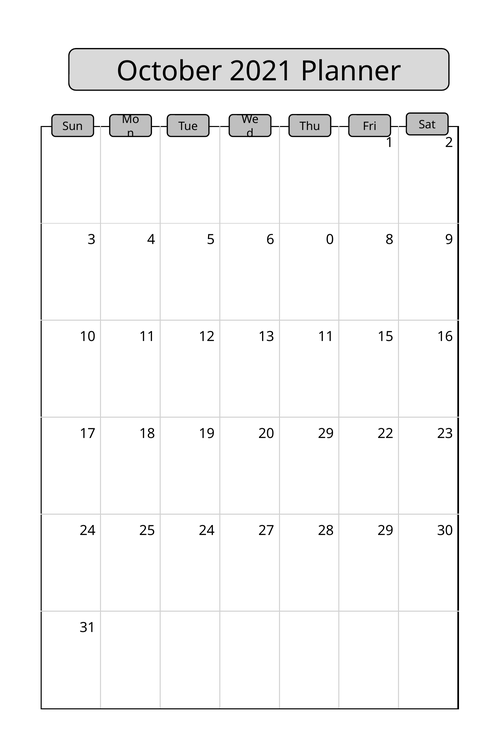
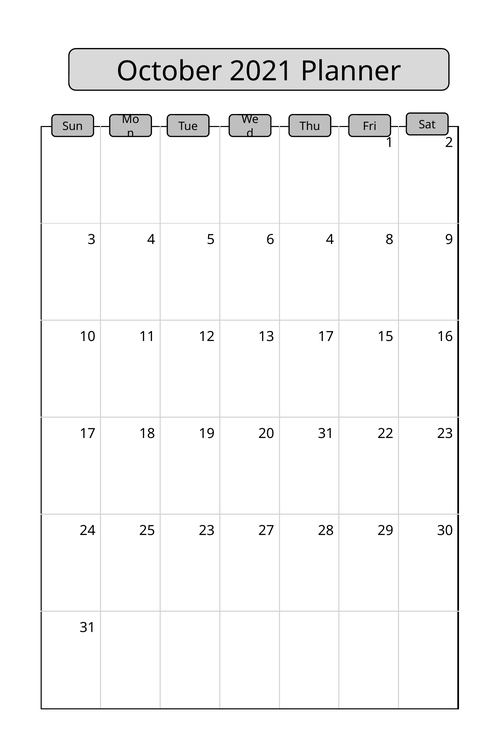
6 0: 0 -> 4
13 11: 11 -> 17
20 29: 29 -> 31
25 24: 24 -> 23
